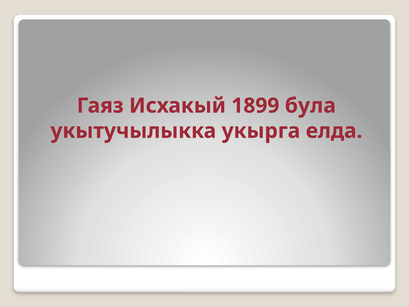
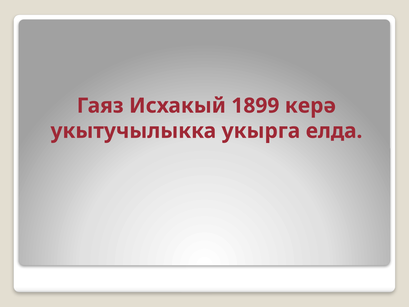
була: була -> керә
